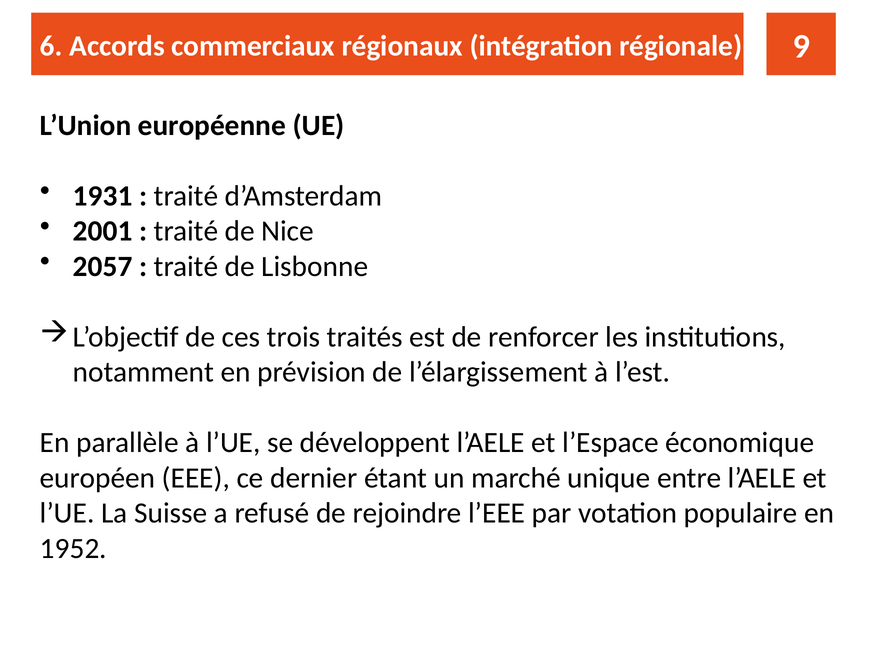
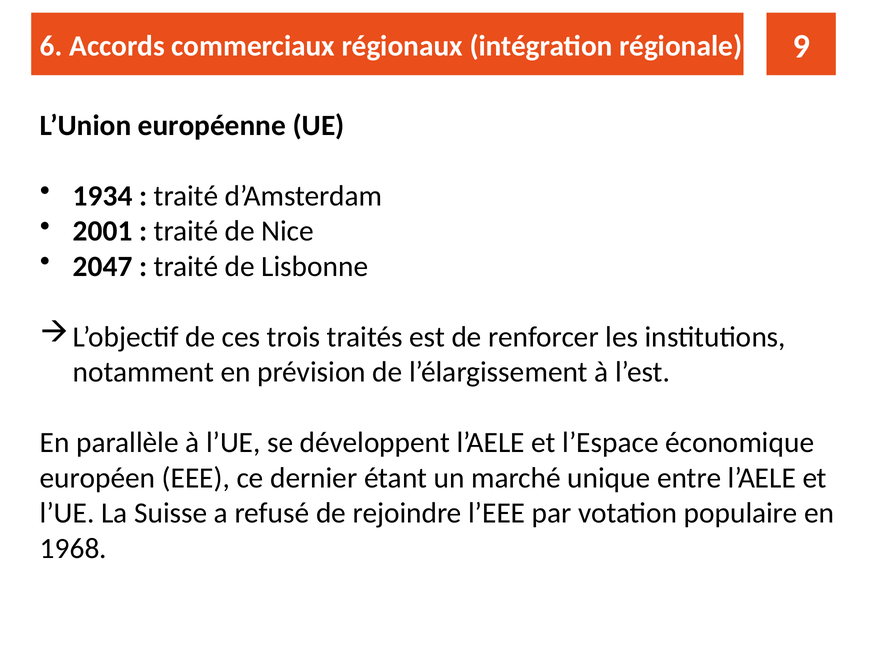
1931: 1931 -> 1934
2057: 2057 -> 2047
1952: 1952 -> 1968
